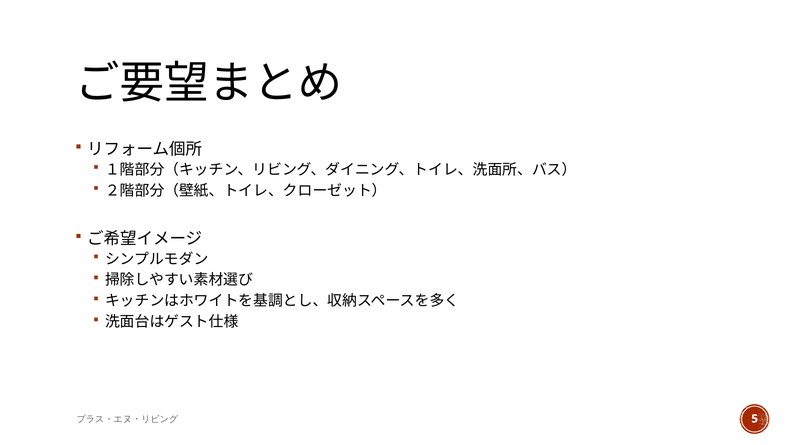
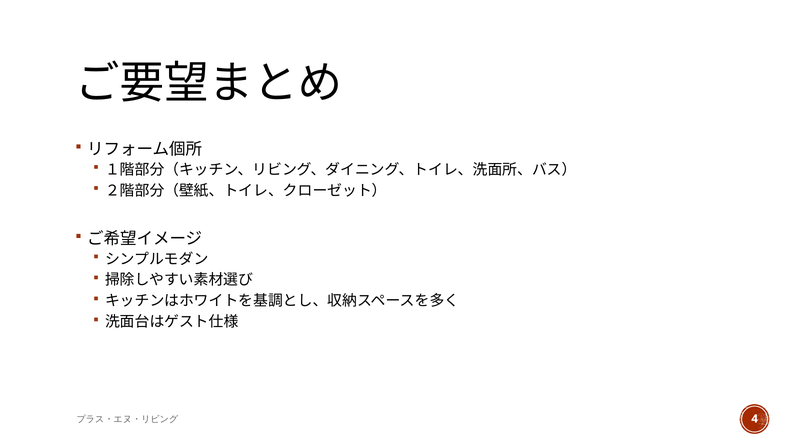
5: 5 -> 4
